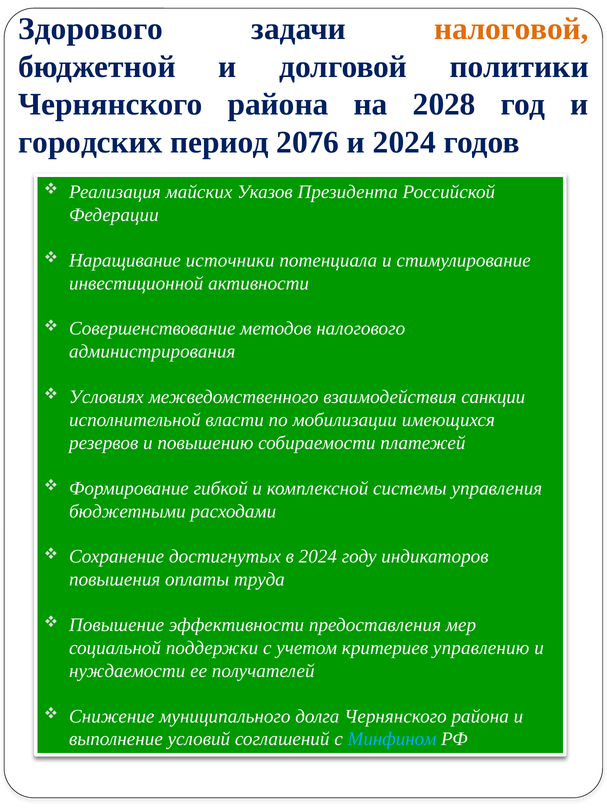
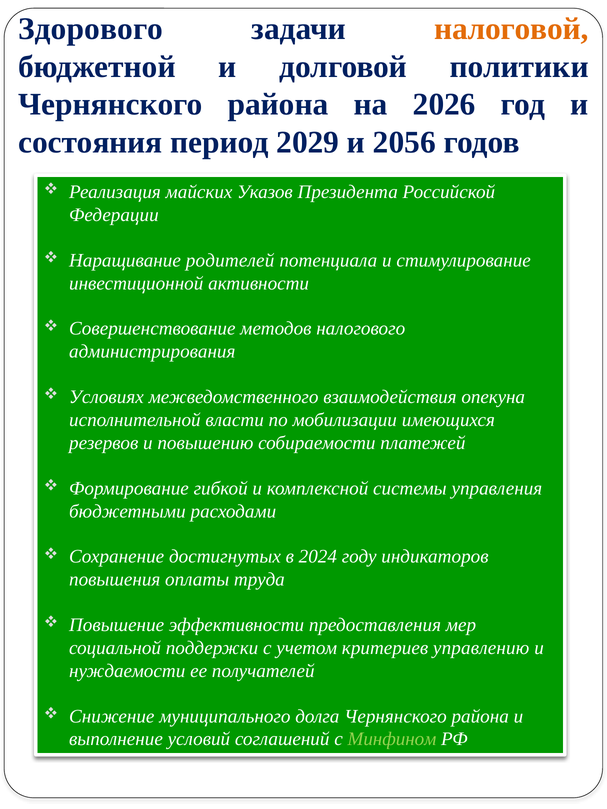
2028: 2028 -> 2026
городских: городских -> состояния
2076: 2076 -> 2029
и 2024: 2024 -> 2056
источники: источники -> родителей
санкции: санкции -> опекуна
Минфином colour: light blue -> light green
